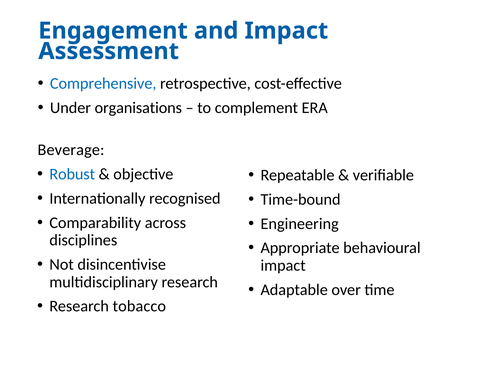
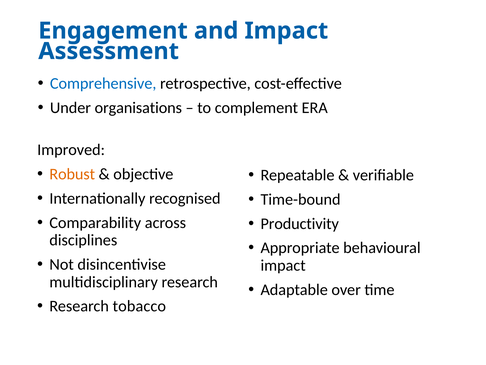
Beverage: Beverage -> Improved
Robust colour: blue -> orange
Engineering: Engineering -> Productivity
